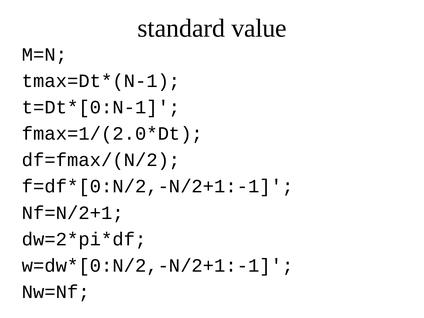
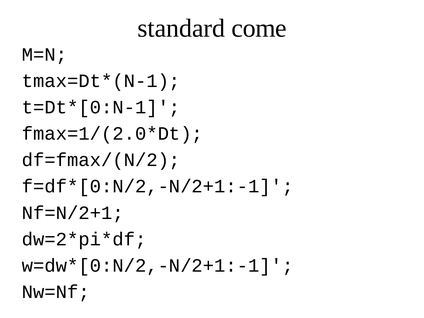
value: value -> come
